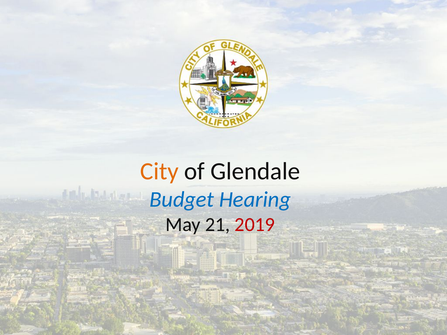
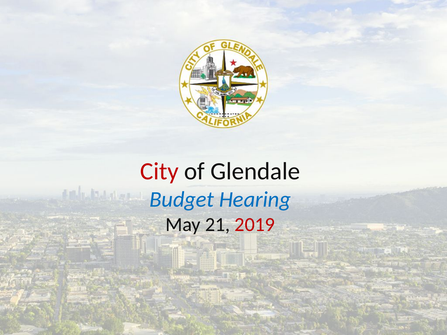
City colour: orange -> red
